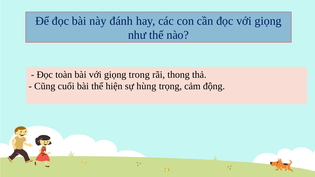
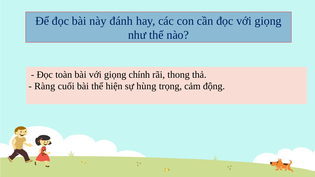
trong: trong -> chính
Cũng: Cũng -> Ràng
